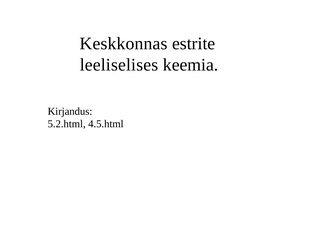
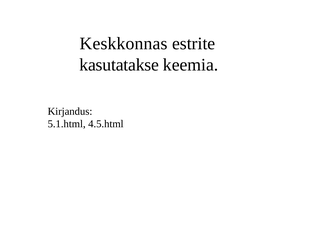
leeliselises: leeliselises -> kasutatakse
5.2.html: 5.2.html -> 5.1.html
